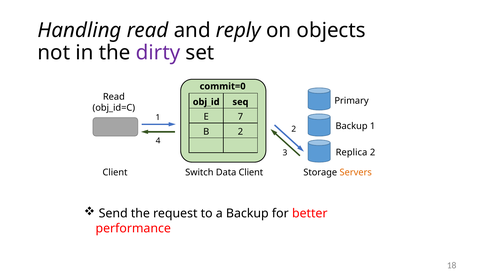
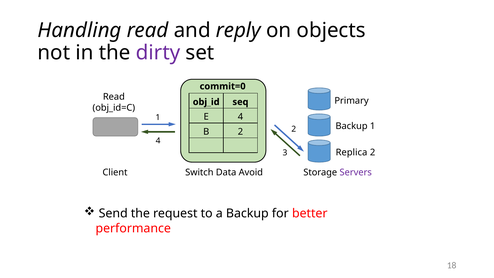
E 7: 7 -> 4
Data Client: Client -> Avoid
Servers colour: orange -> purple
